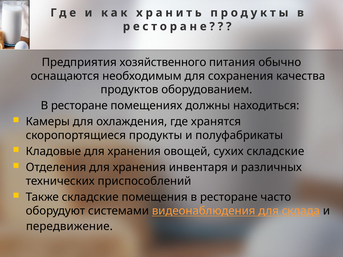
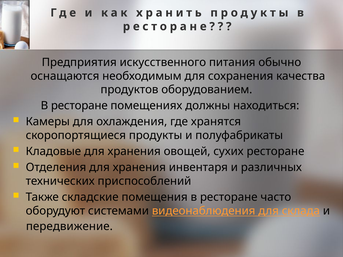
хозяйственного: хозяйственного -> искусственного
сухих складские: складские -> ресторане
